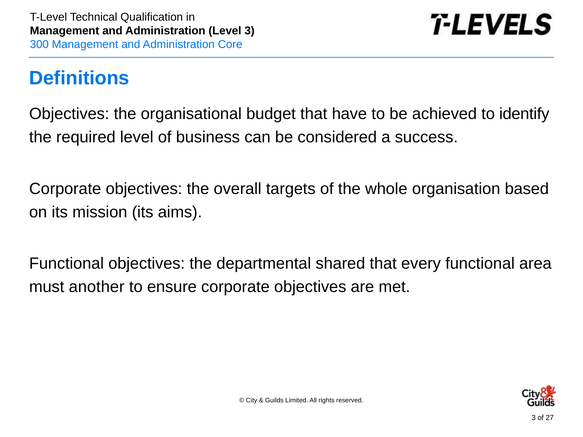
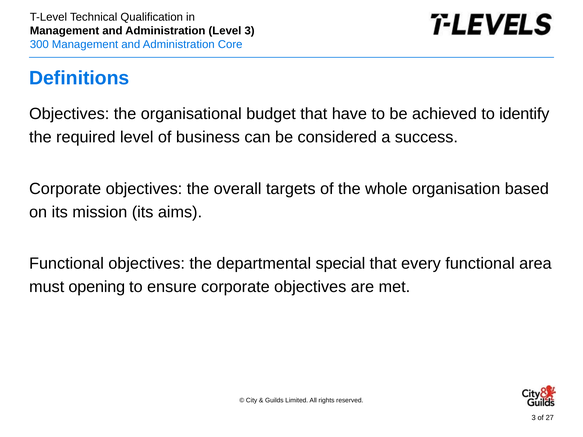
shared: shared -> special
another: another -> opening
